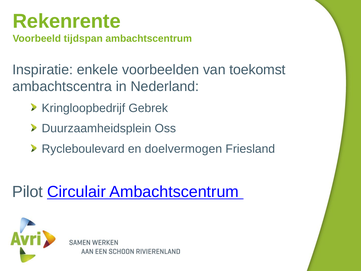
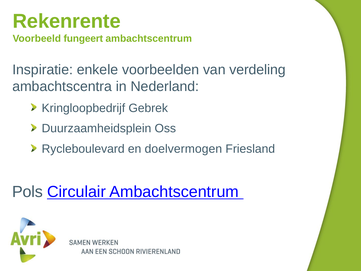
tijdspan: tijdspan -> fungeert
toekomst: toekomst -> verdeling
Pilot: Pilot -> Pols
